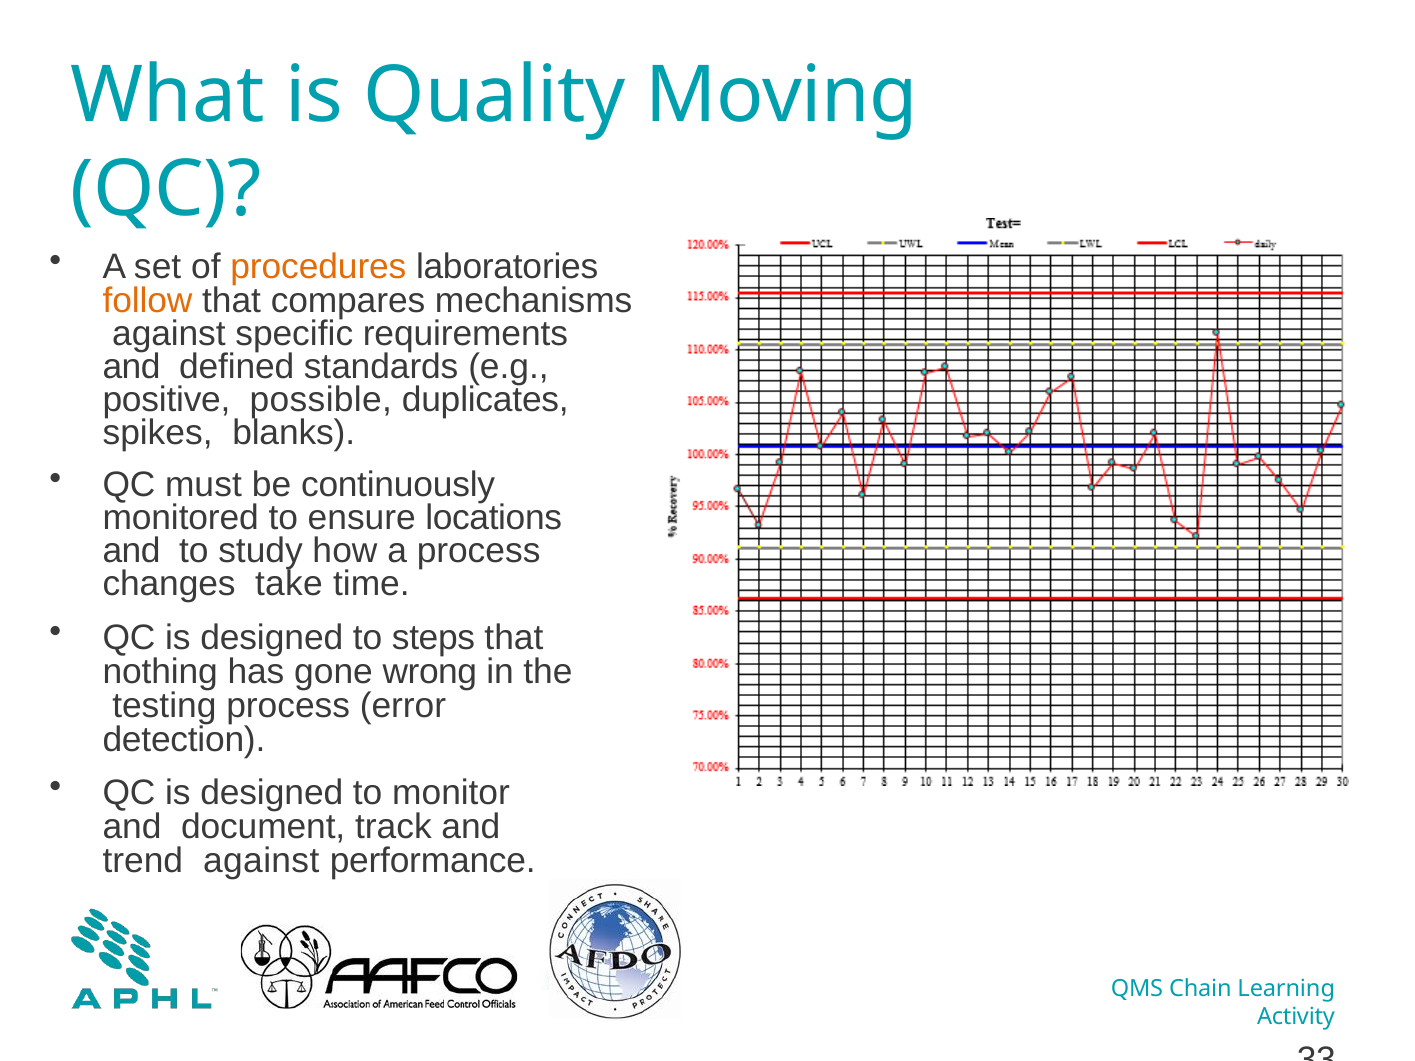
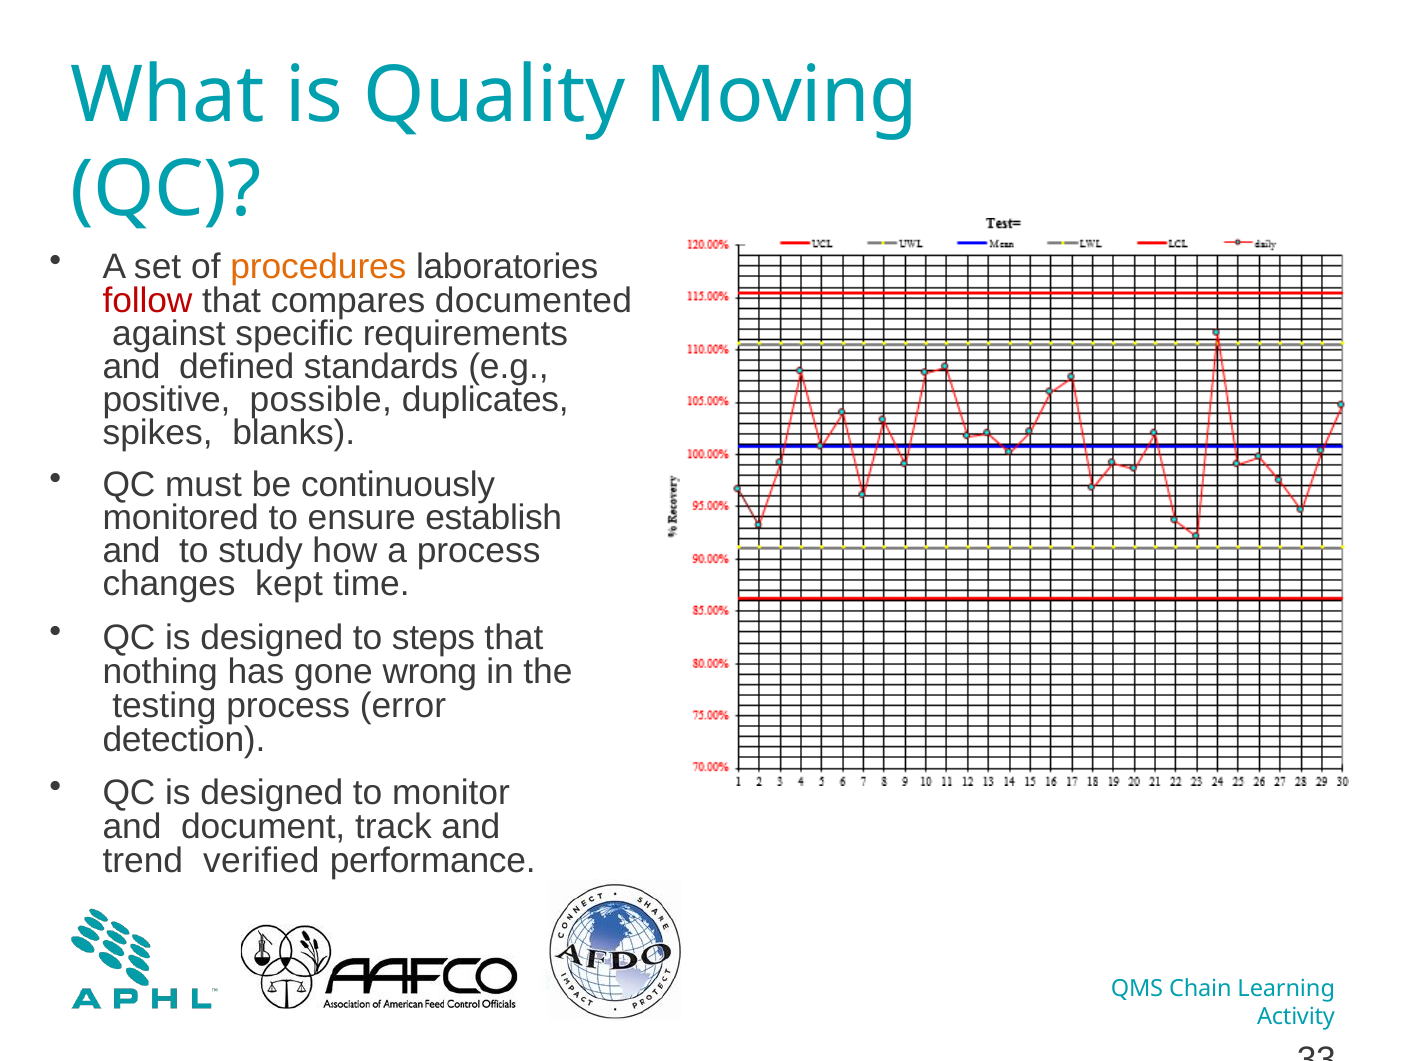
follow colour: orange -> red
mechanisms: mechanisms -> documented
locations: locations -> establish
take: take -> kept
trend against: against -> verified
